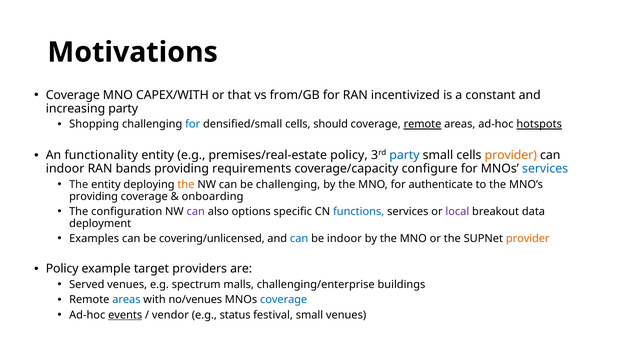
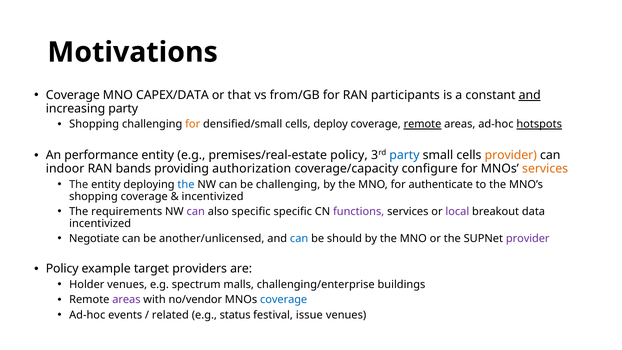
CAPEX/WITH: CAPEX/WITH -> CAPEX/DATA
incentivized: incentivized -> participants
and at (530, 95) underline: none -> present
for at (193, 124) colour: blue -> orange
should: should -> deploy
functionality: functionality -> performance
requirements: requirements -> authorization
services at (545, 169) colour: blue -> orange
the at (186, 184) colour: orange -> blue
providing at (94, 196): providing -> shopping
onboarding at (213, 196): onboarding -> incentivized
configuration: configuration -> requirements
also options: options -> specific
functions colour: blue -> purple
deployment at (100, 223): deployment -> incentivized
Examples: Examples -> Negotiate
covering/unlicensed: covering/unlicensed -> another/unlicensed
be indoor: indoor -> should
provider at (528, 238) colour: orange -> purple
Served: Served -> Holder
areas at (126, 300) colour: blue -> purple
no/venues: no/venues -> no/vendor
events underline: present -> none
vendor: vendor -> related
festival small: small -> issue
